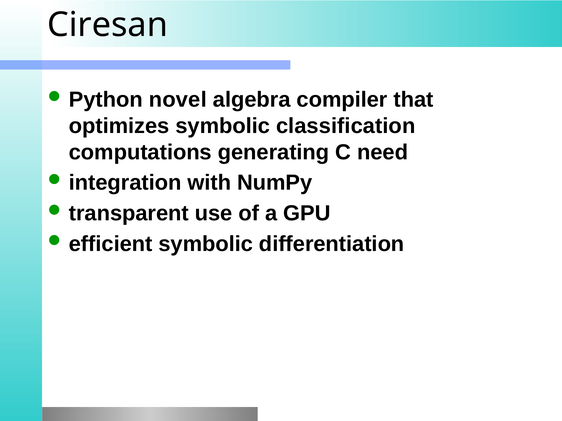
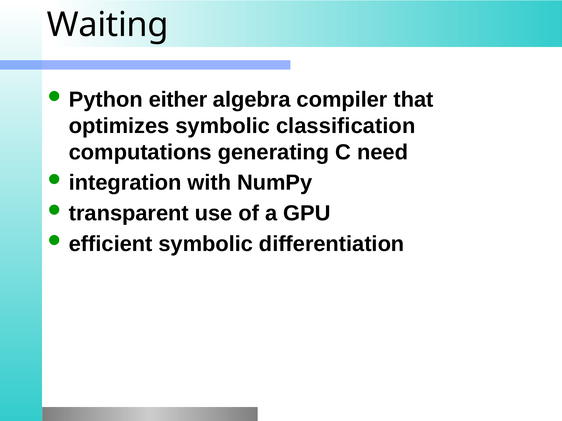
Ciresan: Ciresan -> Waiting
novel: novel -> either
